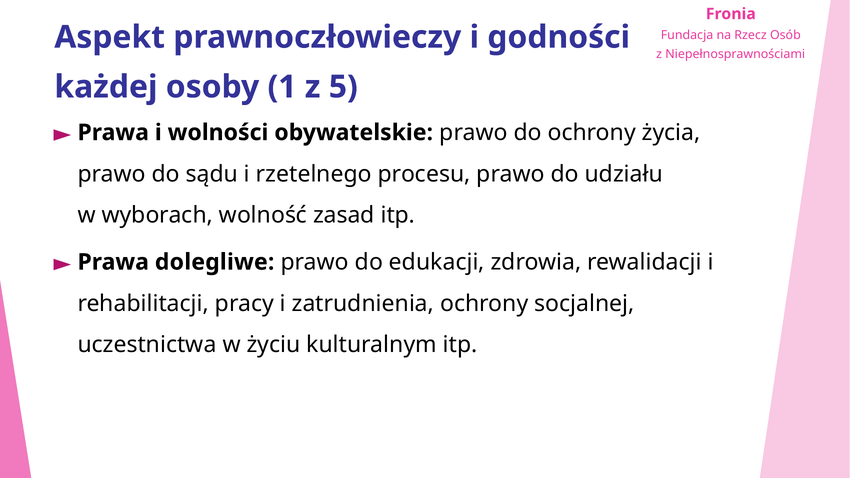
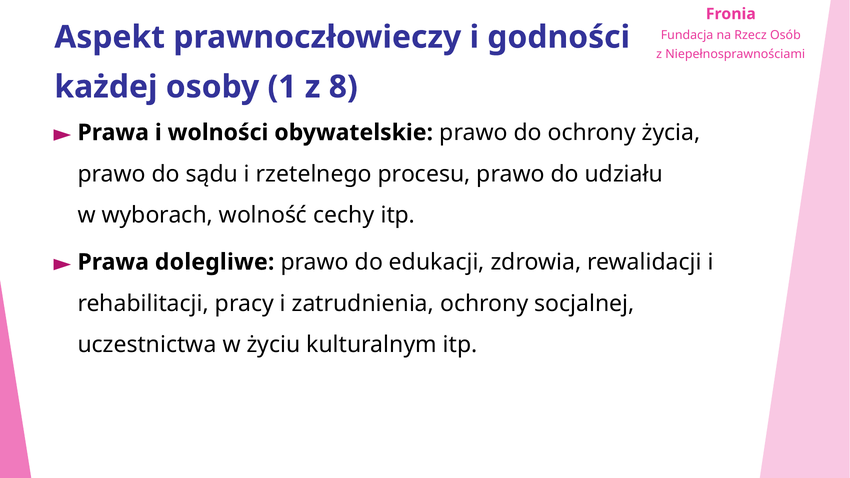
5: 5 -> 8
zasad: zasad -> cechy
